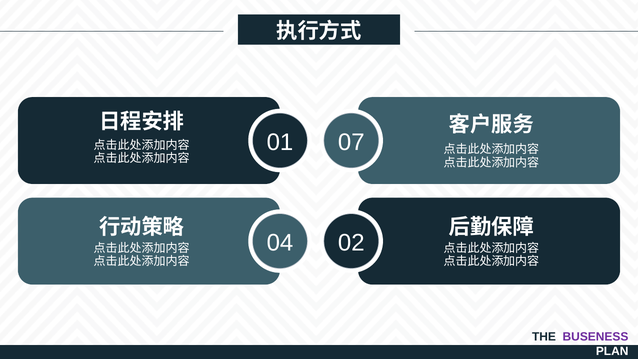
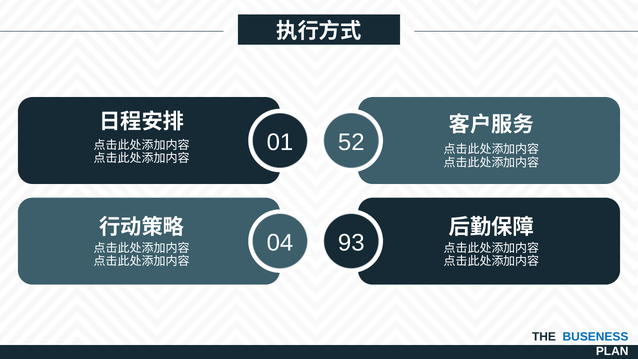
07: 07 -> 52
02: 02 -> 93
BUSENESS colour: purple -> blue
